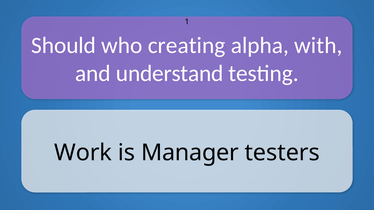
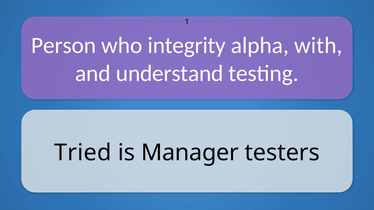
Should: Should -> Person
creating: creating -> integrity
Work: Work -> Tried
